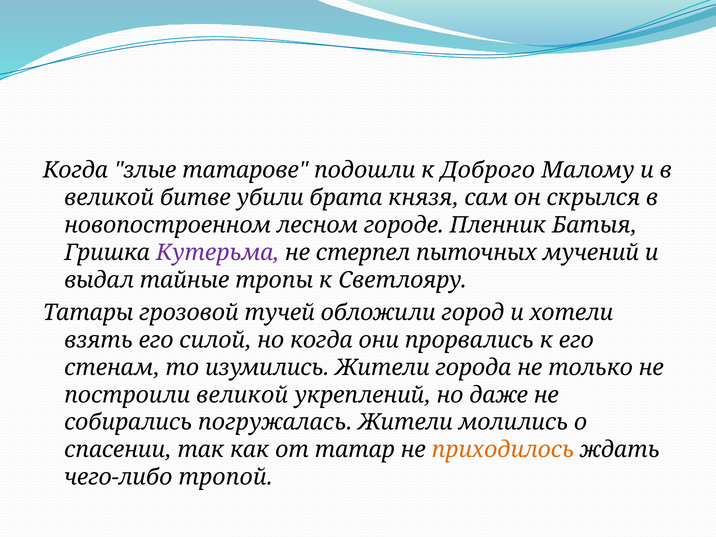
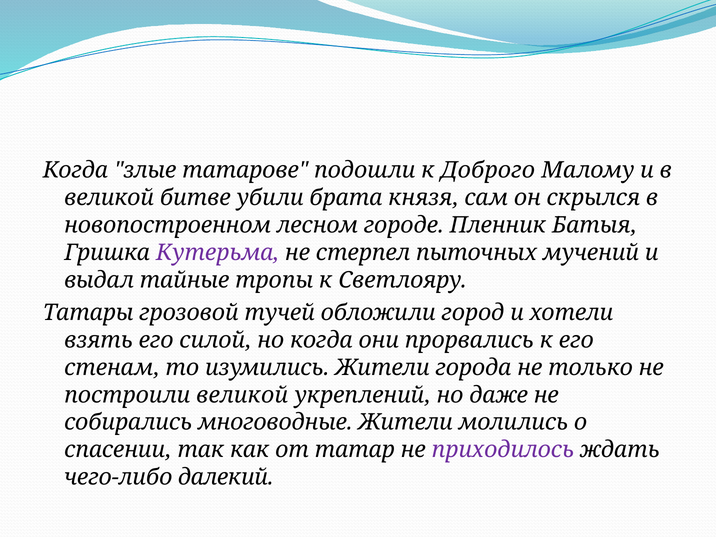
погружалась: погружалась -> многоводные
приходилось colour: orange -> purple
тропой: тропой -> далекий
